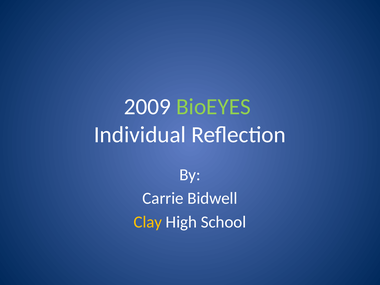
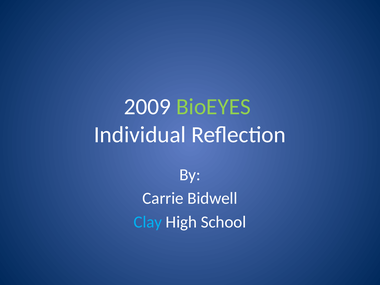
Clay colour: yellow -> light blue
